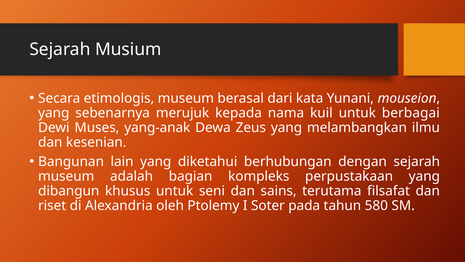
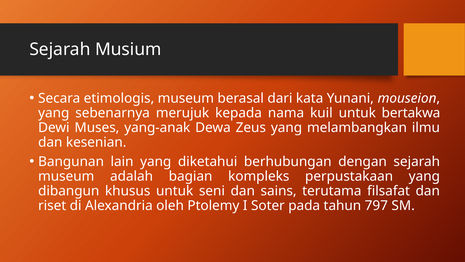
berbagai: berbagai -> bertakwa
580: 580 -> 797
